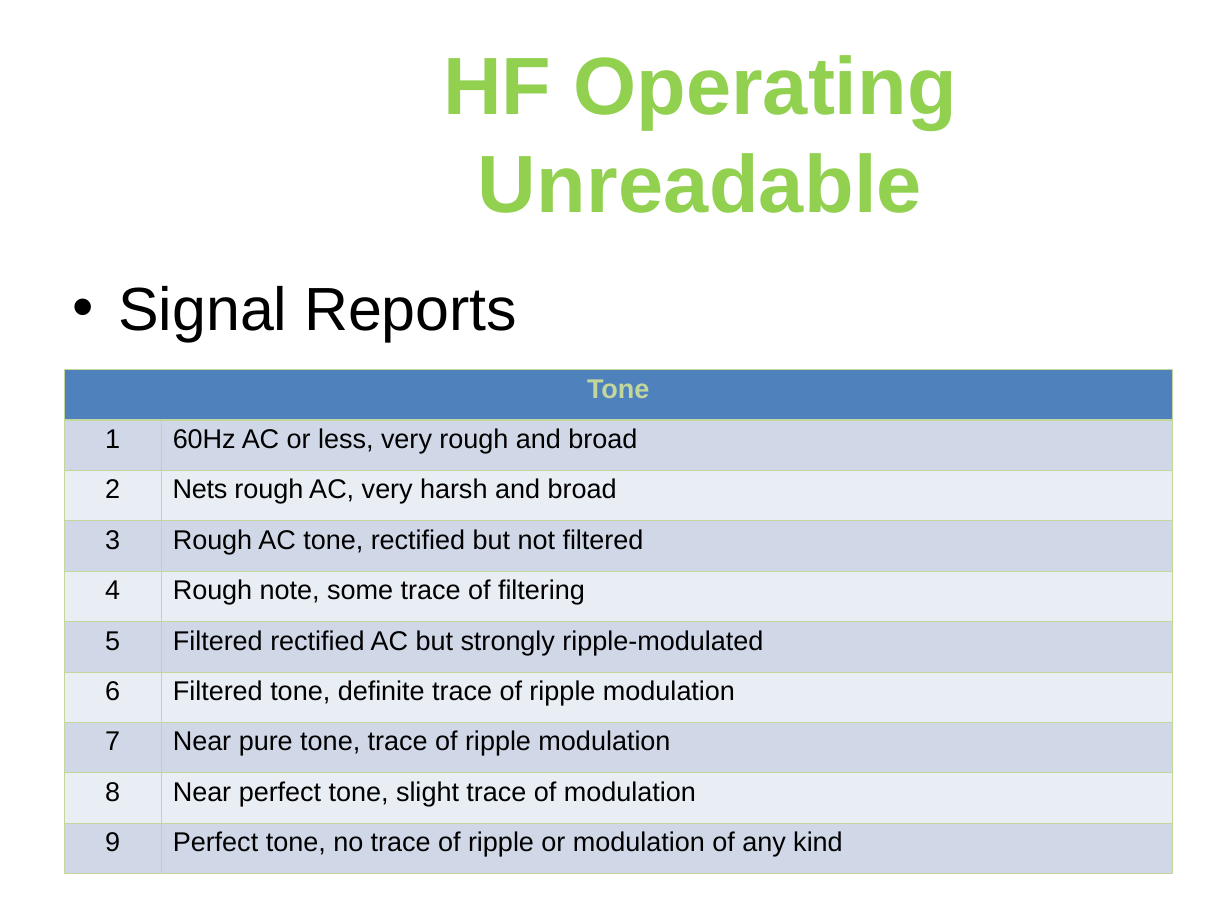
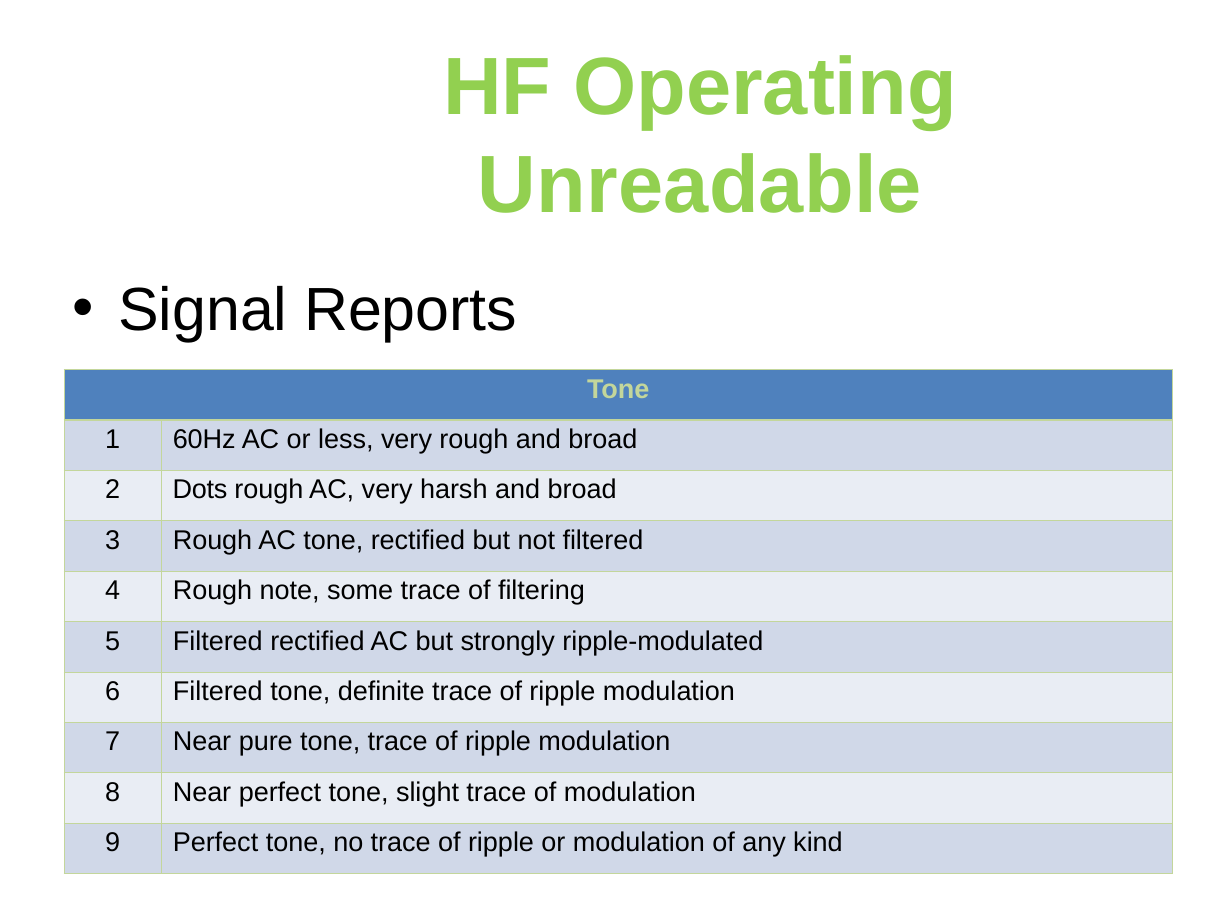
Nets: Nets -> Dots
